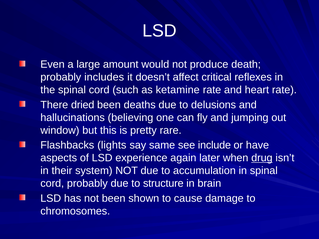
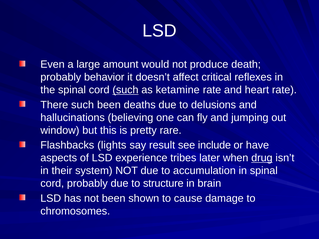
includes: includes -> behavior
such at (125, 90) underline: none -> present
There dried: dried -> such
same: same -> result
again: again -> tribes
